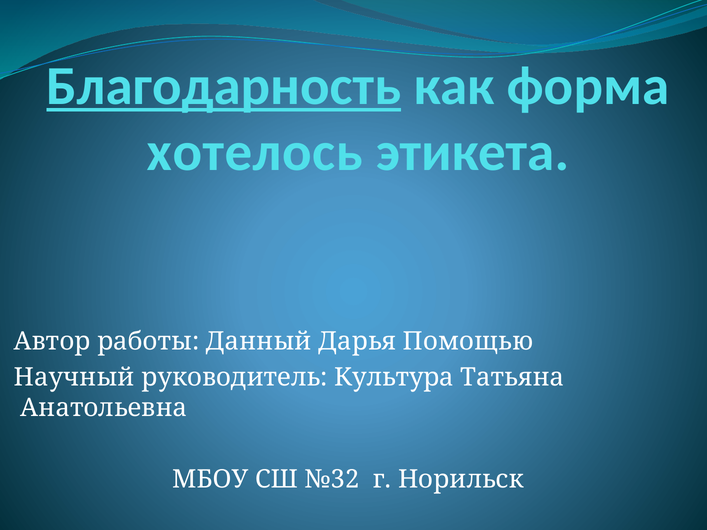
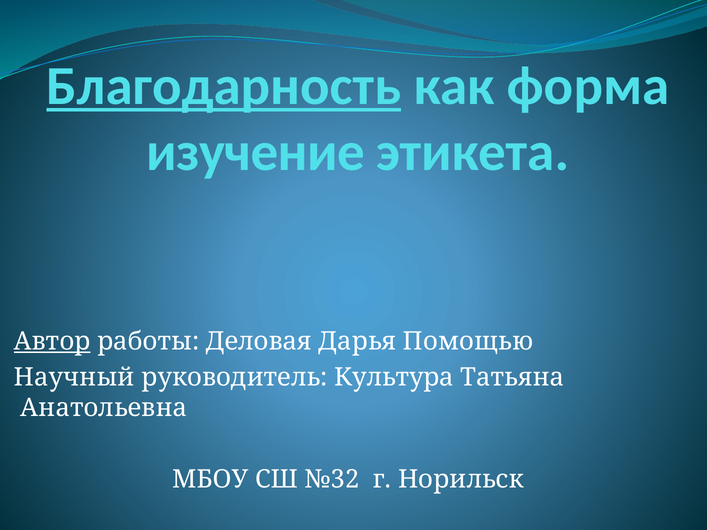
хотелось: хотелось -> изучение
Автор underline: none -> present
Данный: Данный -> Деловая
